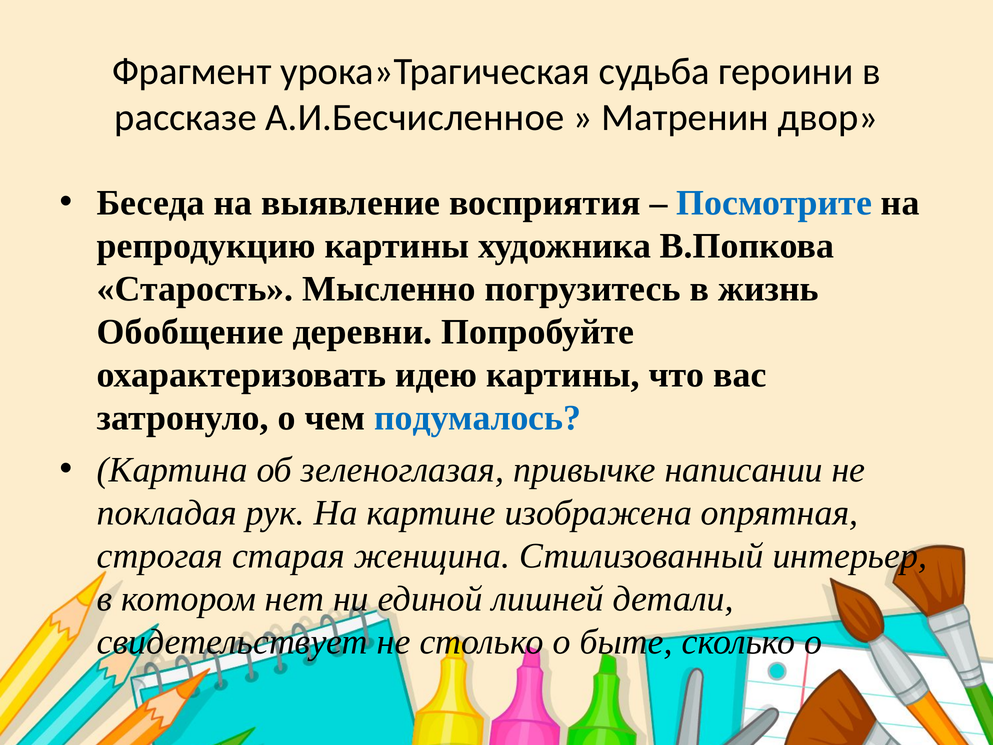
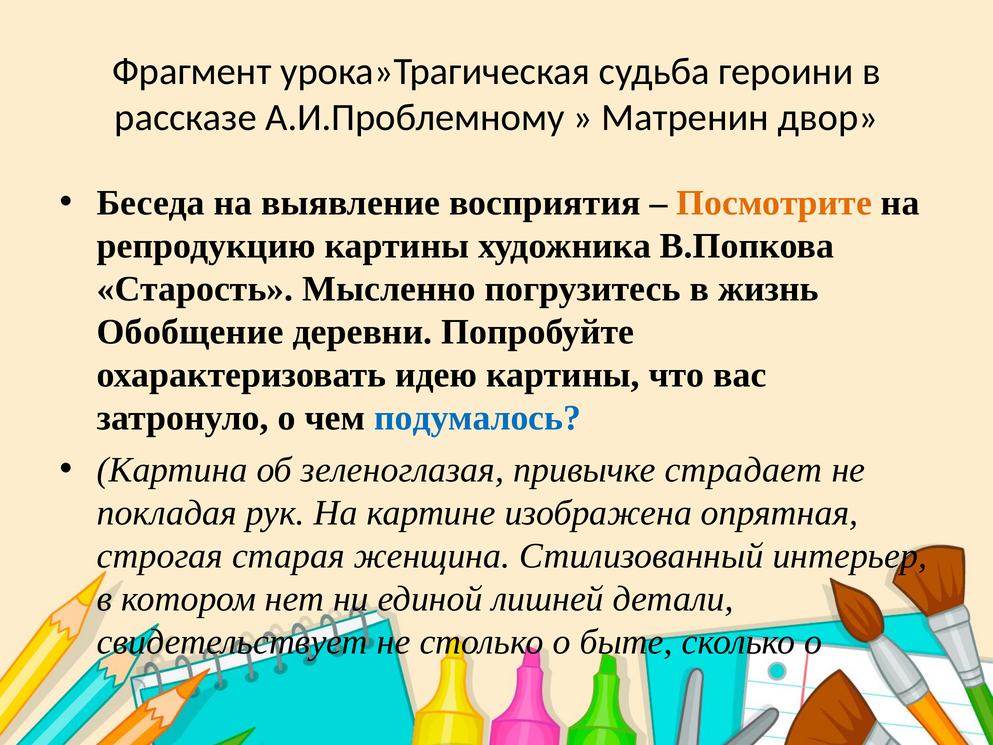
А.И.Бесчисленное: А.И.Бесчисленное -> А.И.Проблемному
Посмотрите colour: blue -> orange
написании: написании -> страдает
